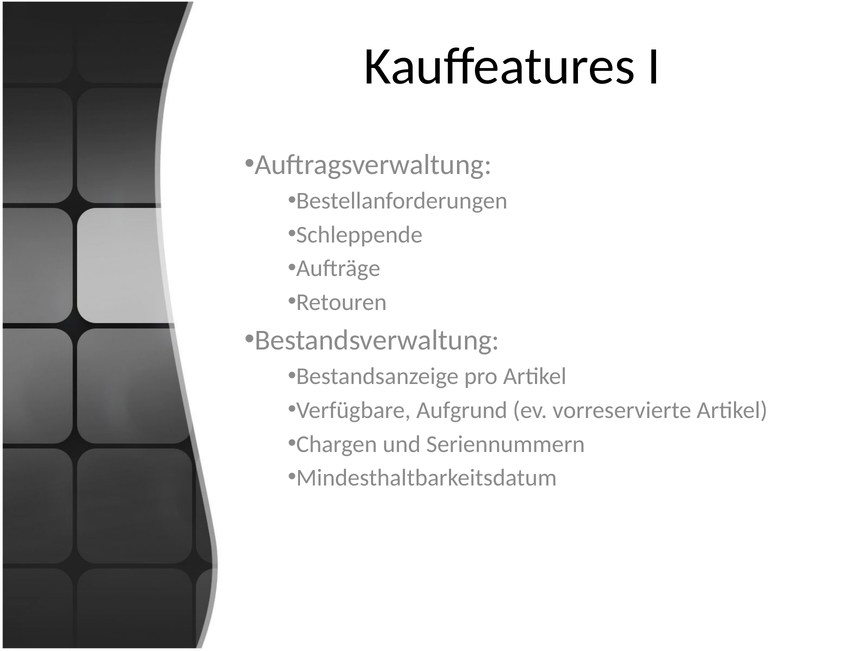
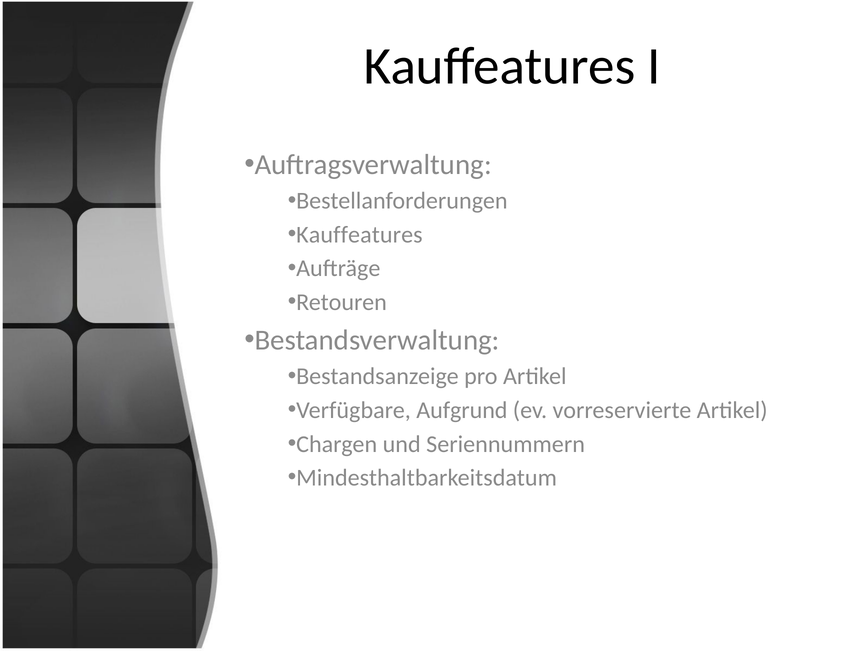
Schleppende at (359, 235): Schleppende -> Kauffeatures
